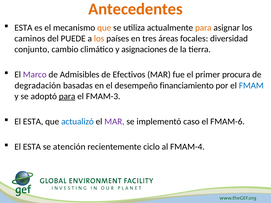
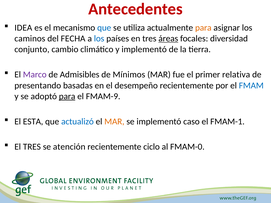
Antecedentes colour: orange -> red
ESTA at (23, 28): ESTA -> IDEA
que at (104, 28) colour: orange -> blue
PUEDE: PUEDE -> FECHA
los at (99, 39) colour: orange -> blue
áreas underline: none -> present
y asignaciones: asignaciones -> implementó
Efectivos: Efectivos -> Mínimos
procura: procura -> relativa
degradación: degradación -> presentando
desempeño financiamiento: financiamiento -> recientemente
FMAM-3: FMAM-3 -> FMAM-9
MAR at (114, 122) colour: purple -> orange
FMAM-6: FMAM-6 -> FMAM-1
ESTA at (32, 147): ESTA -> TRES
FMAM-4: FMAM-4 -> FMAM-0
